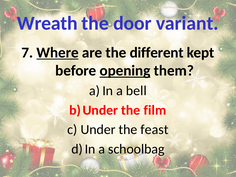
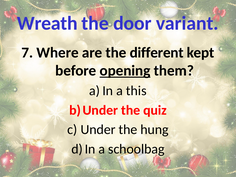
Where underline: present -> none
bell: bell -> this
film: film -> quiz
feast: feast -> hung
